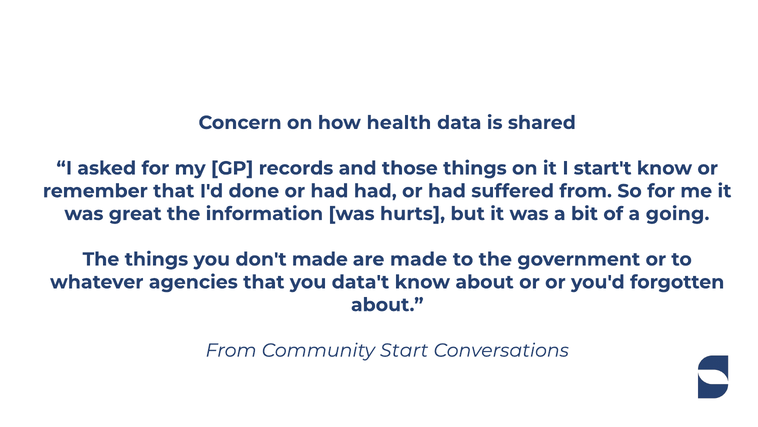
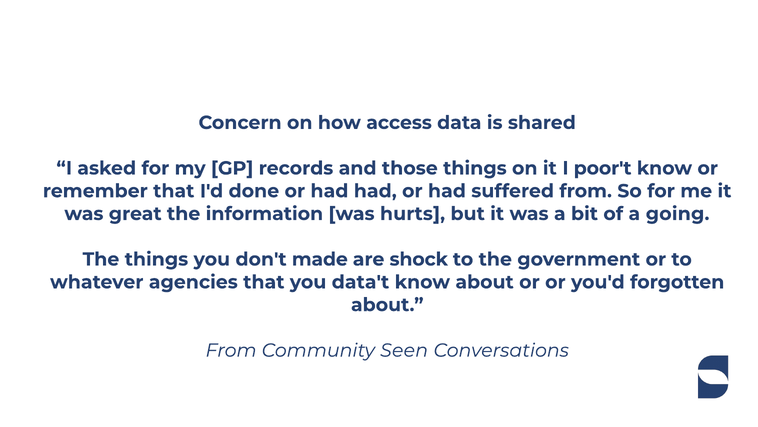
health: health -> access
start't: start't -> poor't
are made: made -> shock
Start: Start -> Seen
